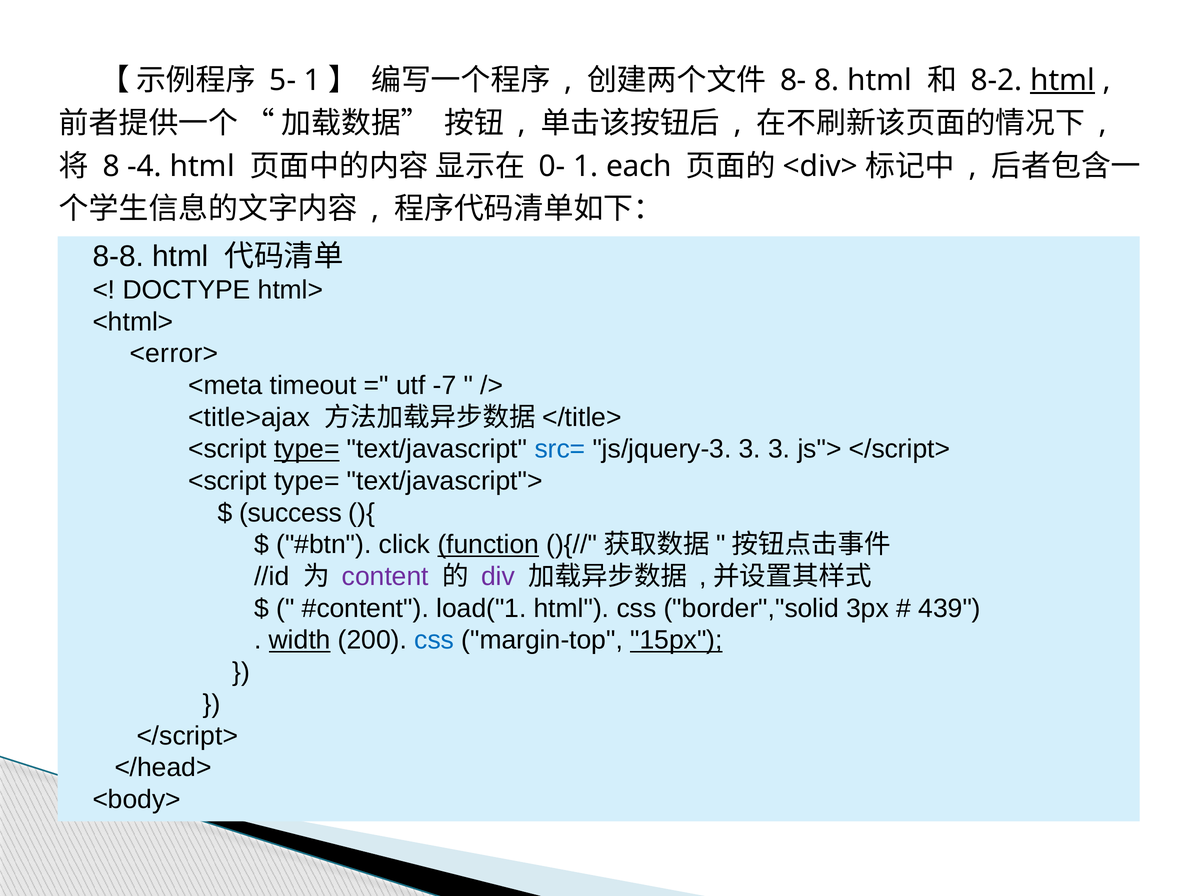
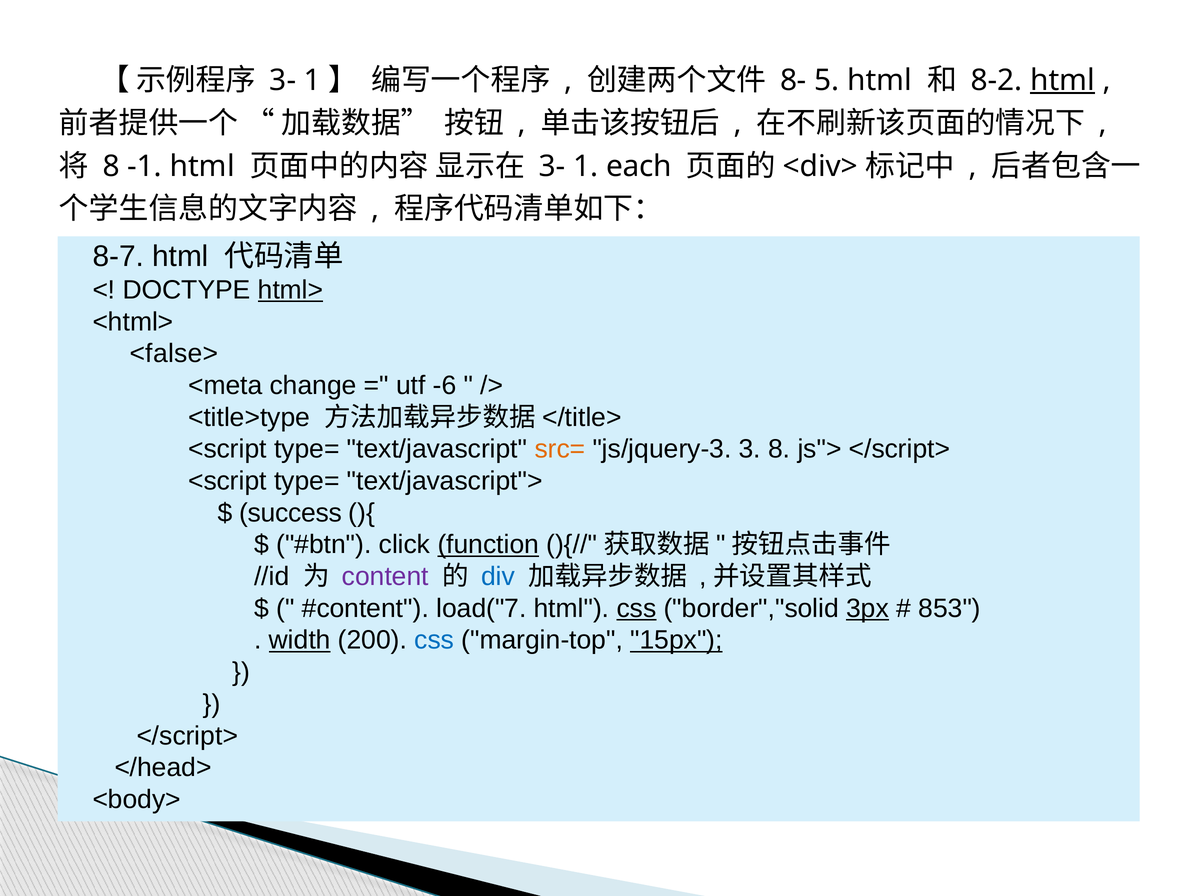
5- at (283, 80): 5- -> 3-
8- 8: 8 -> 5
-4: -4 -> -1
0- at (552, 166): 0- -> 3-
8-8: 8-8 -> 8-7
html> underline: none -> present
<error>: <error> -> <false>
timeout: timeout -> change
-7: -7 -> -6
<title>ajax: <title>ajax -> <title>type
type= at (307, 449) underline: present -> none
src= colour: blue -> orange
3 3: 3 -> 8
div colour: purple -> blue
load("1: load("1 -> load("7
css at (637, 609) underline: none -> present
3px underline: none -> present
439: 439 -> 853
